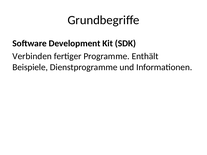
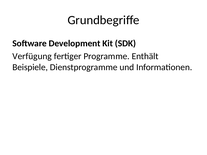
Verbinden: Verbinden -> Verfügung
